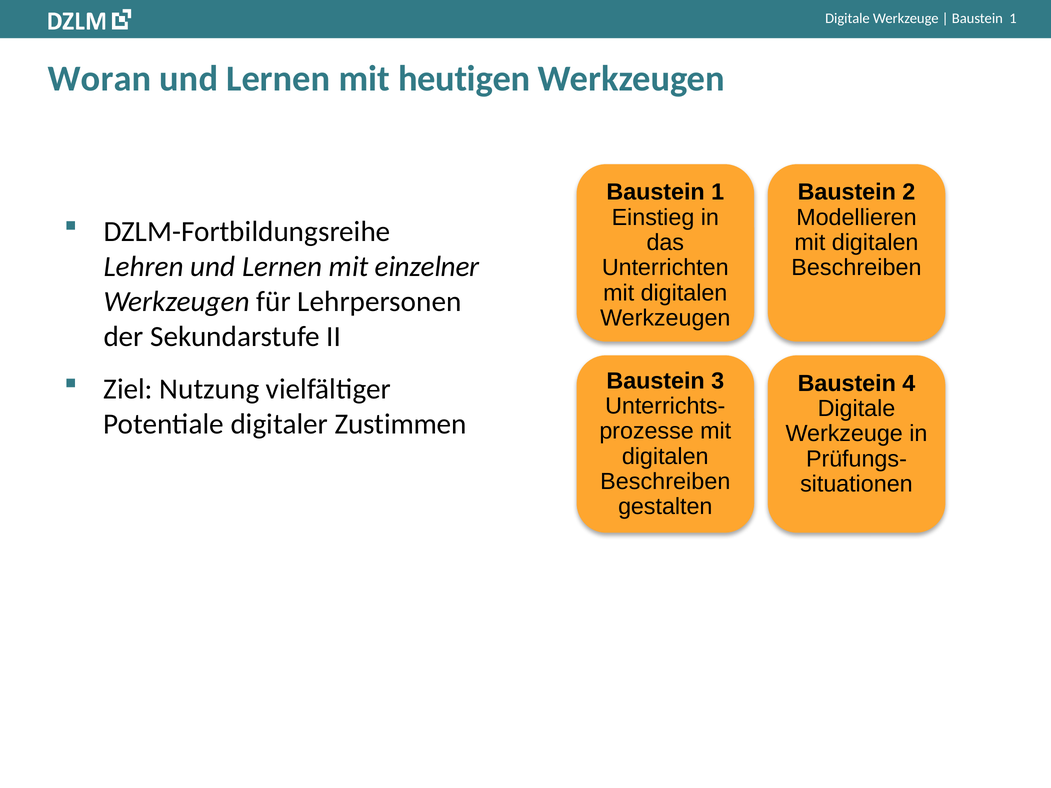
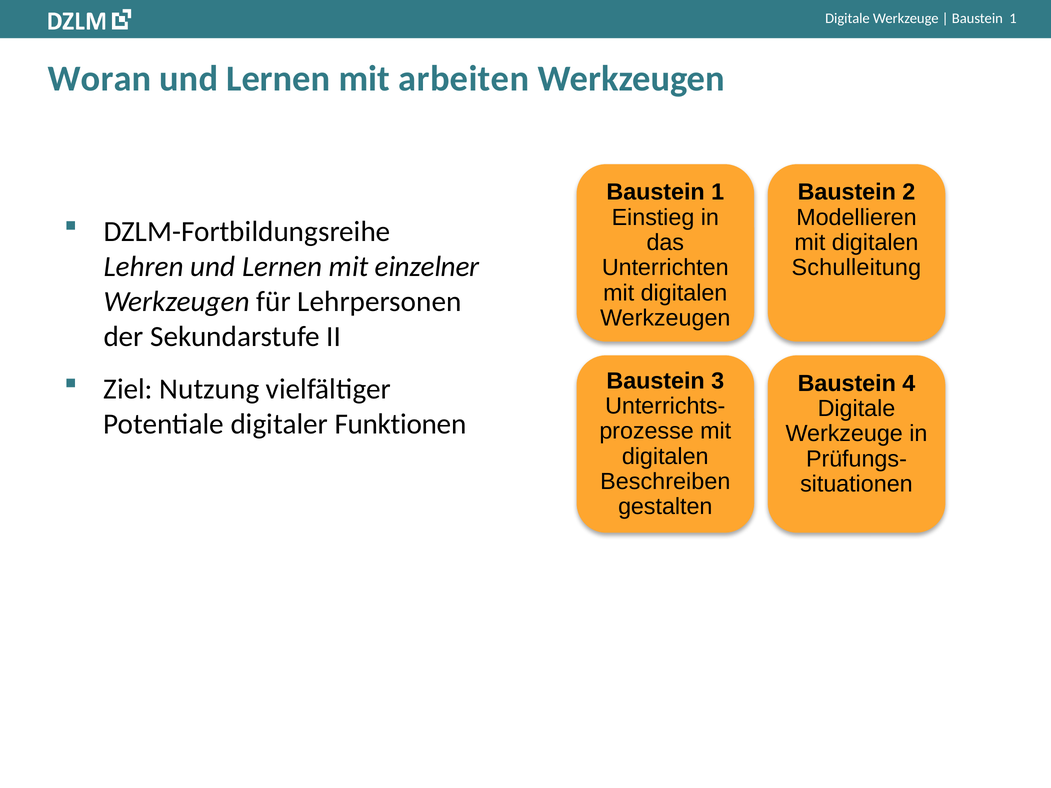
heutigen: heutigen -> arbeiten
Beschreiben at (856, 268): Beschreiben -> Schulleitung
Zustimmen: Zustimmen -> Funktionen
